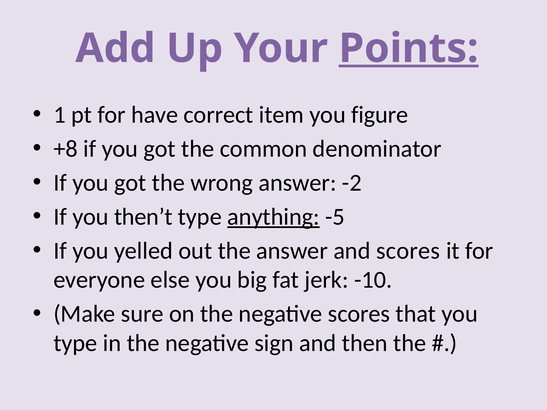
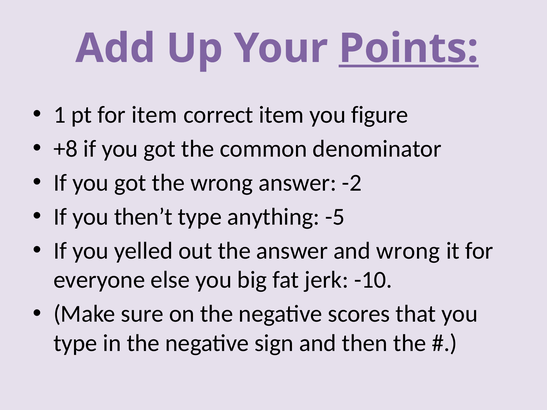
for have: have -> item
anything underline: present -> none
and scores: scores -> wrong
